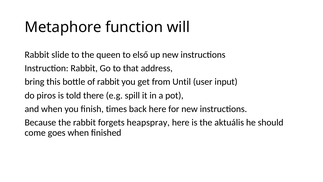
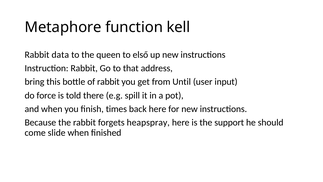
will: will -> kell
slide: slide -> data
piros: piros -> force
aktuális: aktuális -> support
goes: goes -> slide
